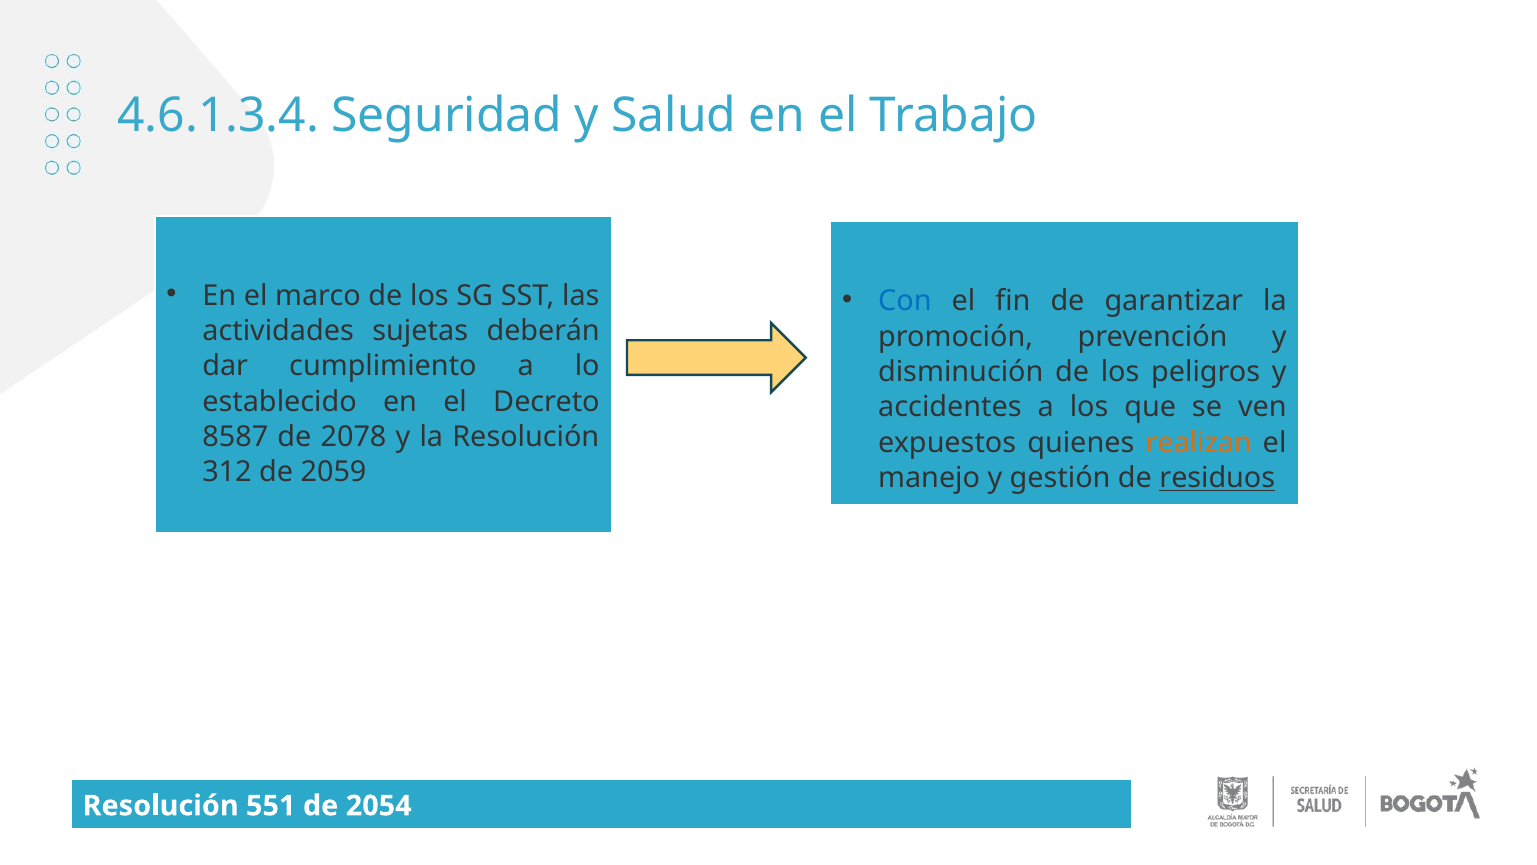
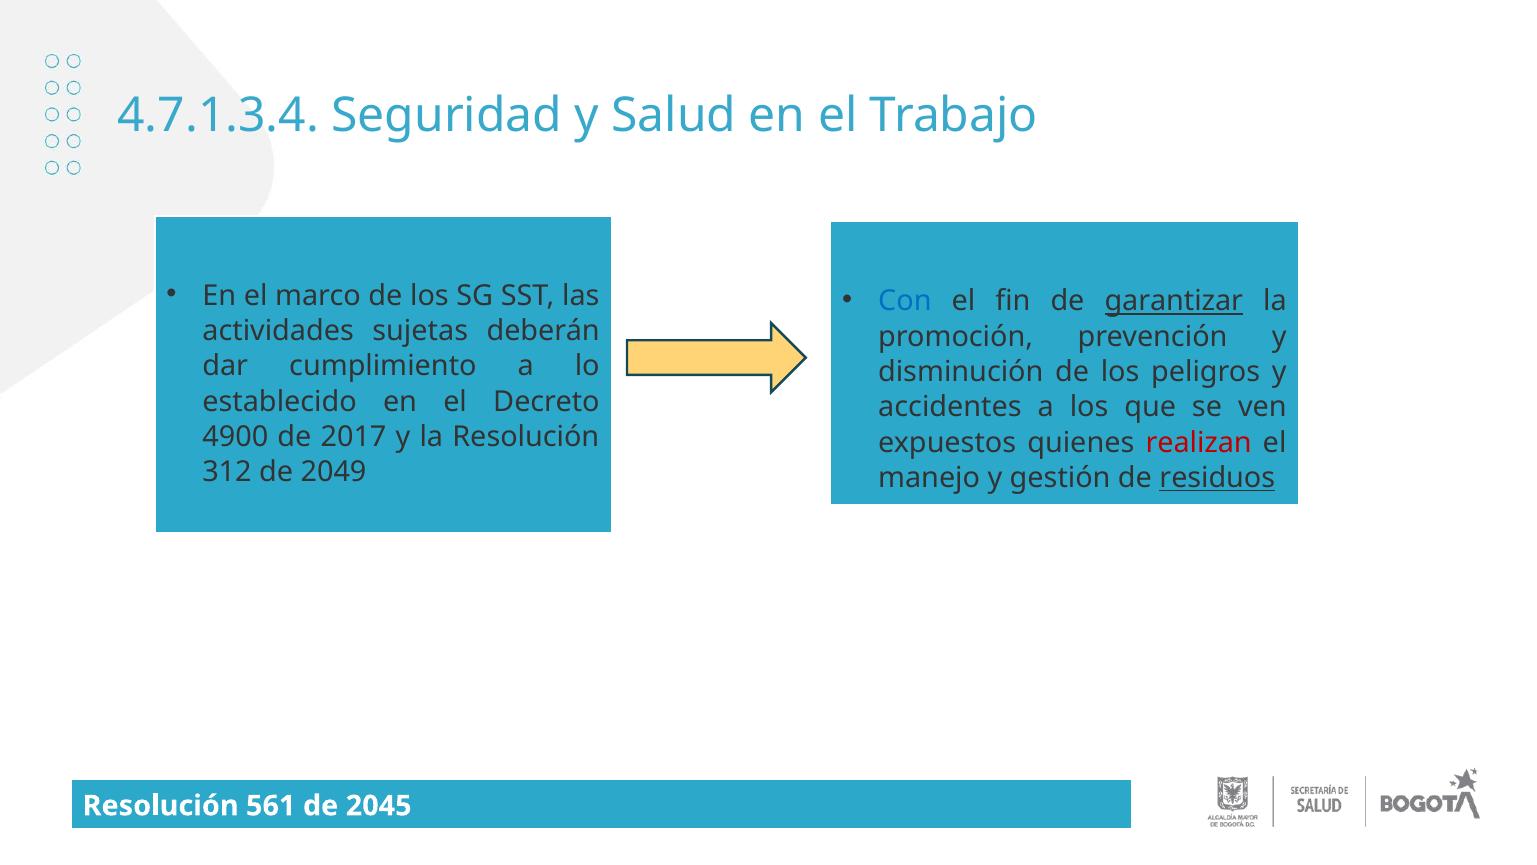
4.6.1.3.4: 4.6.1.3.4 -> 4.7.1.3.4
garantizar underline: none -> present
8587: 8587 -> 4900
2078: 2078 -> 2017
realizan colour: orange -> red
2059: 2059 -> 2049
551: 551 -> 561
2054: 2054 -> 2045
